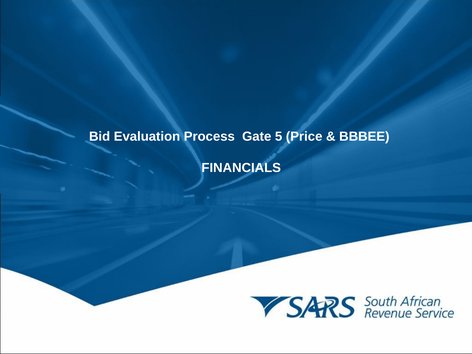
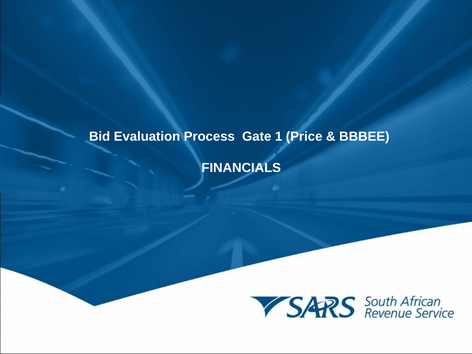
5: 5 -> 1
